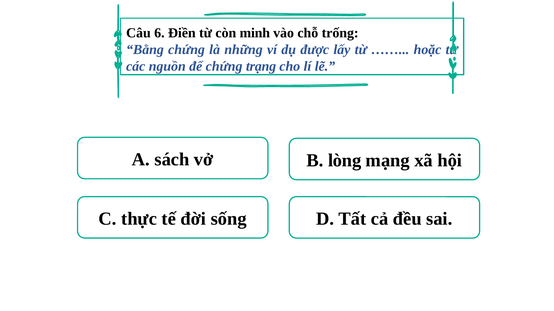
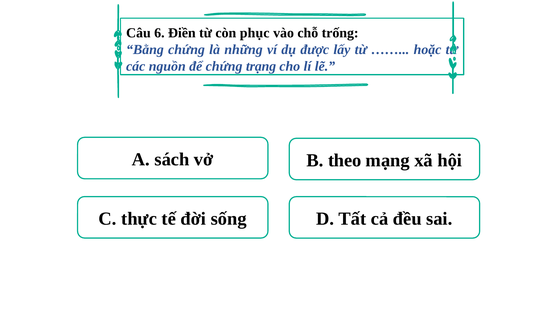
minh: minh -> phục
lòng: lòng -> theo
